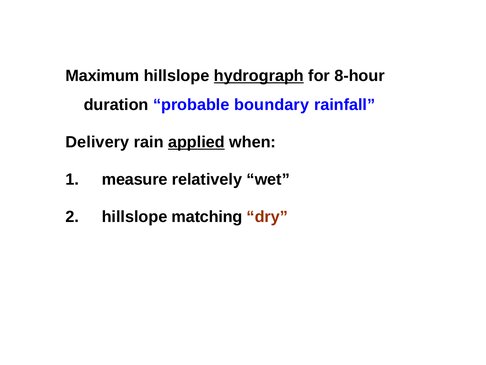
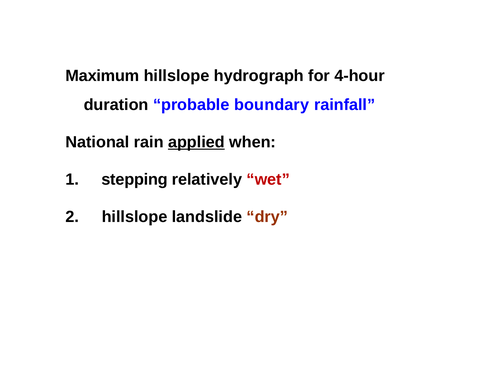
hydrograph underline: present -> none
8-hour: 8-hour -> 4-hour
Delivery: Delivery -> National
measure: measure -> stepping
wet colour: black -> red
matching: matching -> landslide
